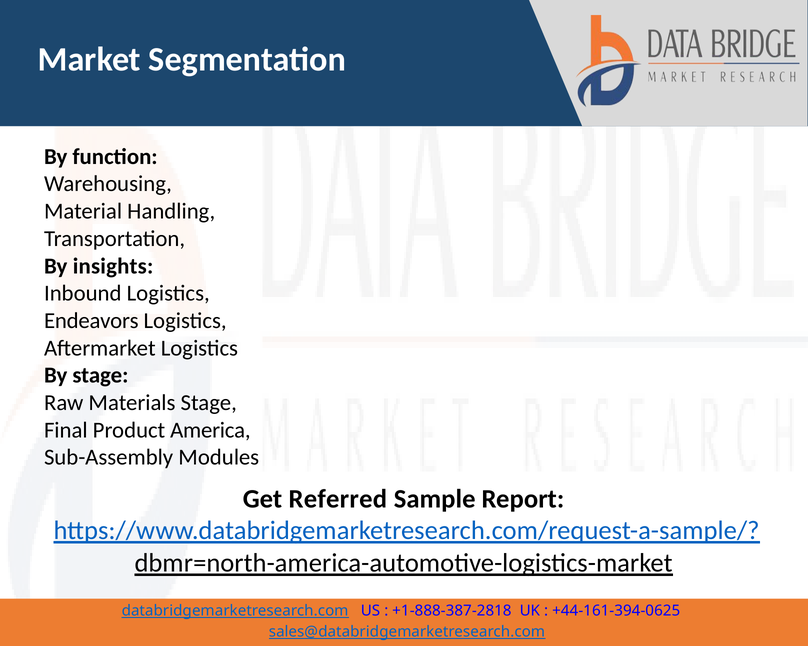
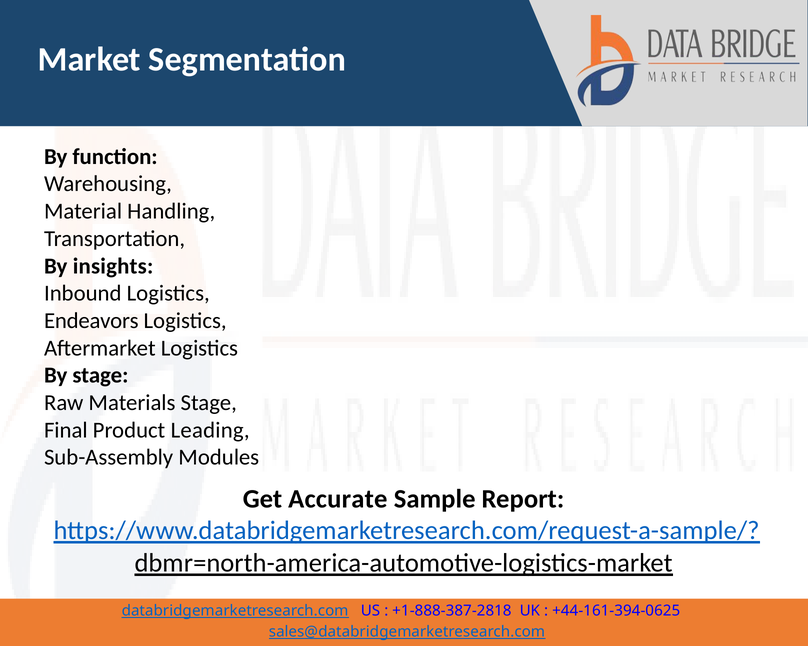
America: America -> Leading
Referred: Referred -> Accurate
